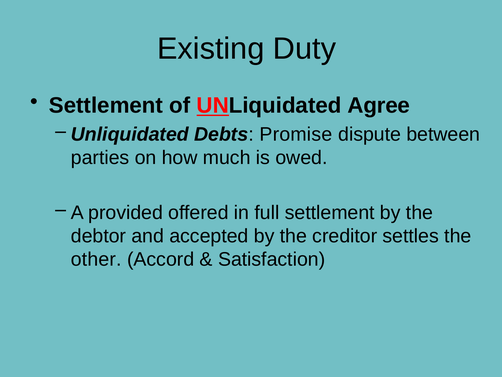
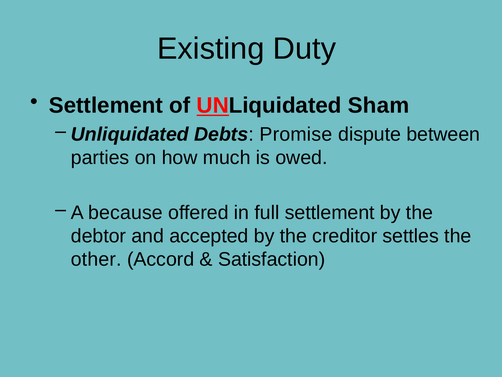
Agree: Agree -> Sham
provided: provided -> because
